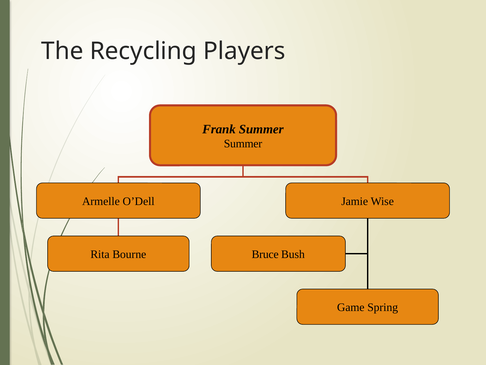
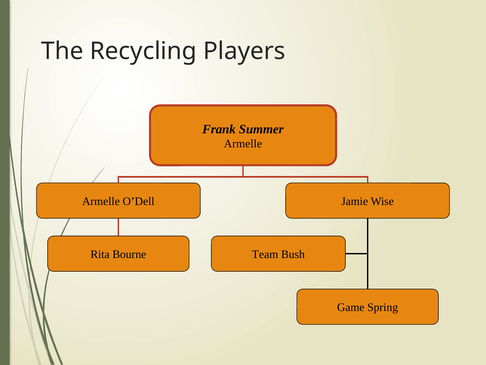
Summer at (243, 144): Summer -> Armelle
Bruce: Bruce -> Team
